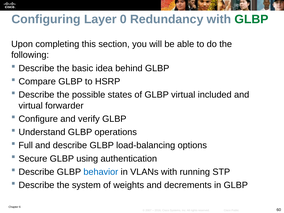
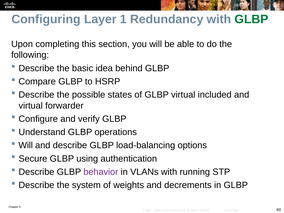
0: 0 -> 1
Full at (26, 145): Full -> Will
behavior colour: blue -> purple
